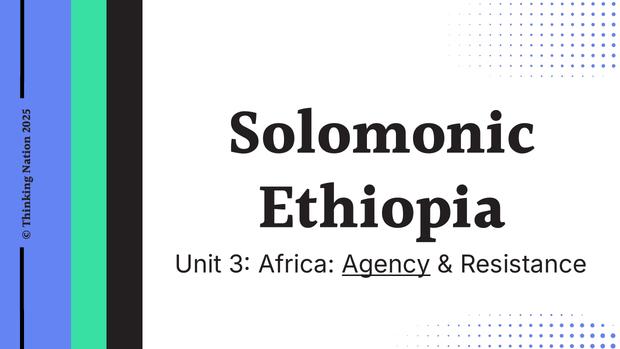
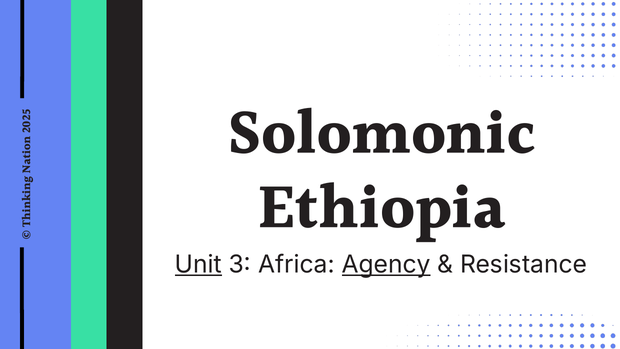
Unit underline: none -> present
